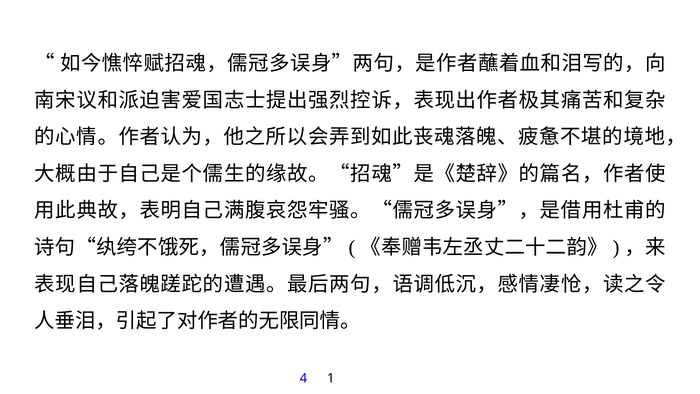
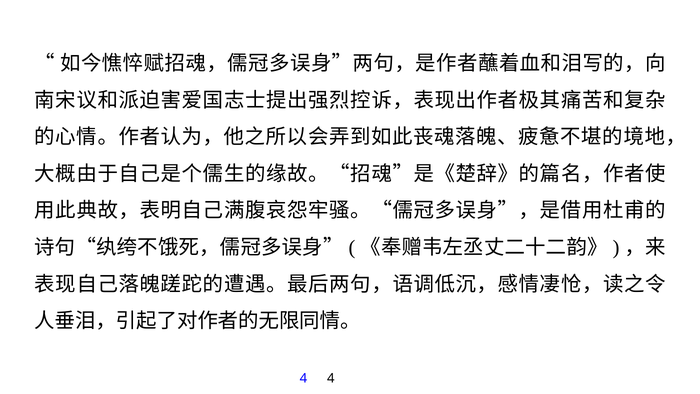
4 1: 1 -> 4
